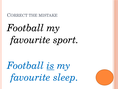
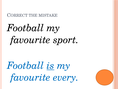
sleep: sleep -> every
